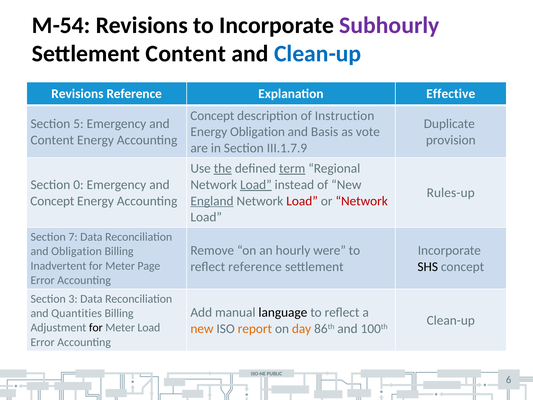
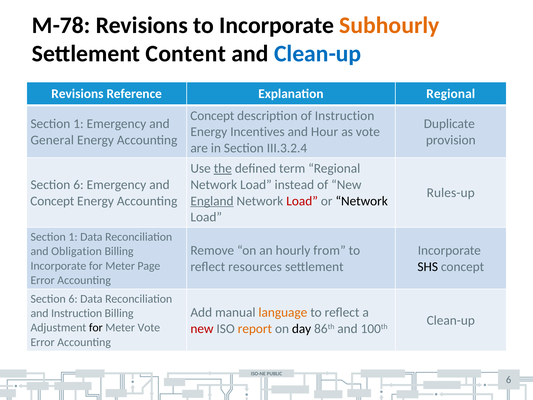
M-54: M-54 -> M-78
Subhourly colour: purple -> orange
Explanation Effective: Effective -> Regional
5 at (78, 124): 5 -> 1
Energy Obligation: Obligation -> Incentives
Basis: Basis -> Hour
Content at (52, 140): Content -> General
III.1.7.9: III.1.7.9 -> III.3.2.4
term underline: present -> none
0 at (78, 185): 0 -> 6
Load at (256, 185) underline: present -> none
Network at (362, 201) colour: red -> black
7 at (73, 237): 7 -> 1
were: were -> from
Inadvertent at (58, 266): Inadvertent -> Incorporate
reflect reference: reference -> resources
3 at (73, 299): 3 -> 6
language colour: black -> orange
and Quantities: Quantities -> Instruction
Meter Load: Load -> Vote
new at (202, 328) colour: orange -> red
day colour: orange -> black
